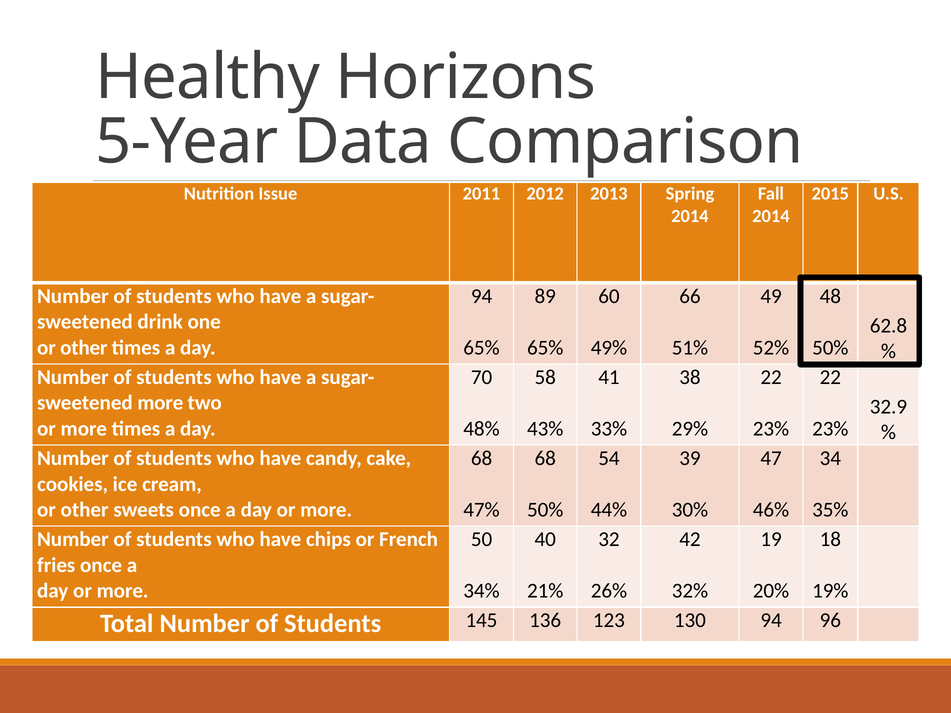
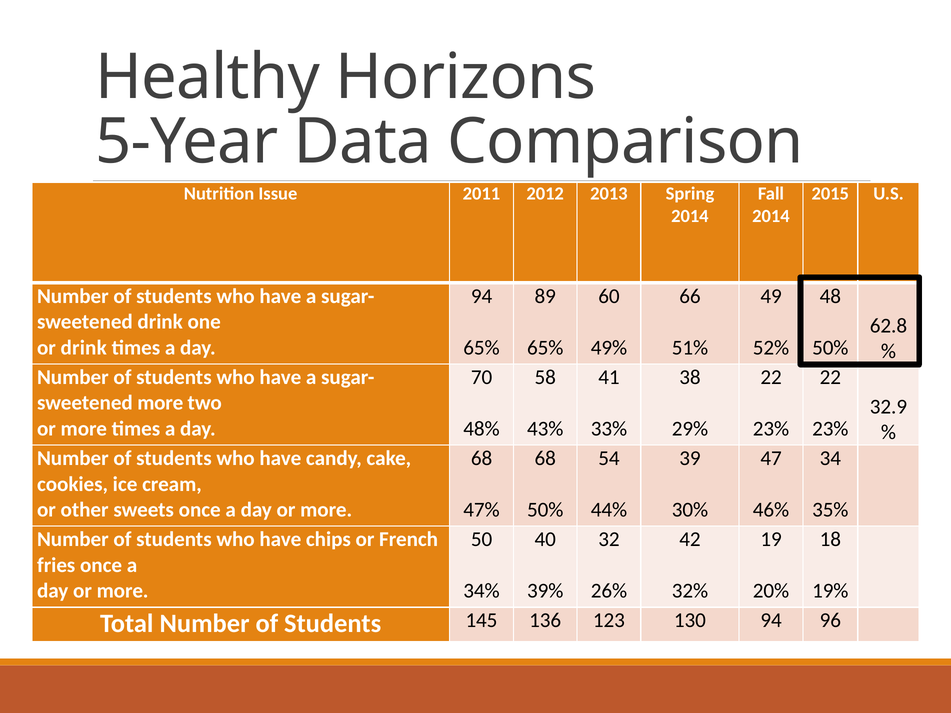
other at (84, 348): other -> drink
21%: 21% -> 39%
